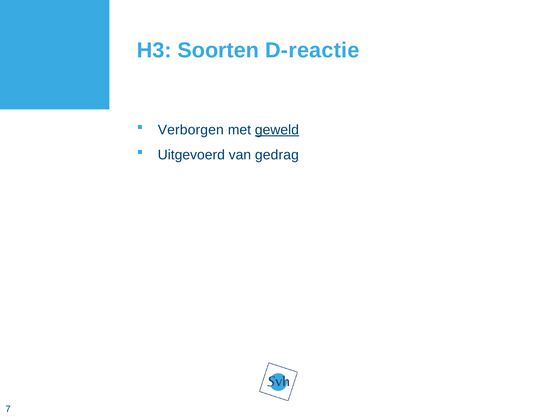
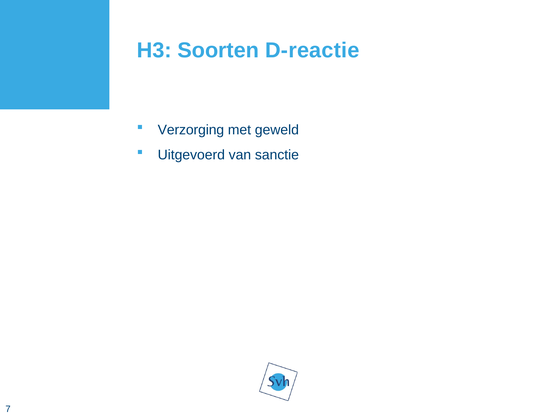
Verborgen: Verborgen -> Verzorging
geweld underline: present -> none
gedrag: gedrag -> sanctie
